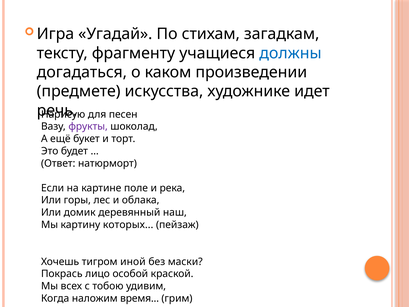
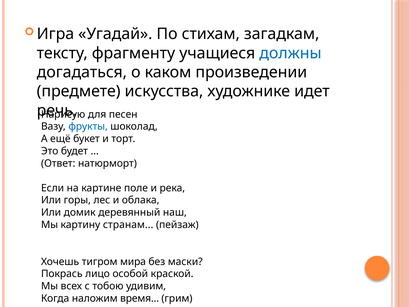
фрукты colour: purple -> blue
которых: которых -> странам
иной: иной -> мира
